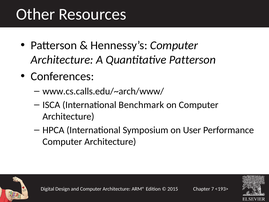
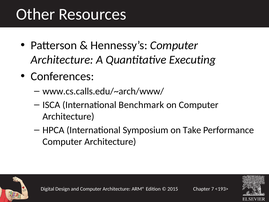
Quantitative Patterson: Patterson -> Executing
User: User -> Take
